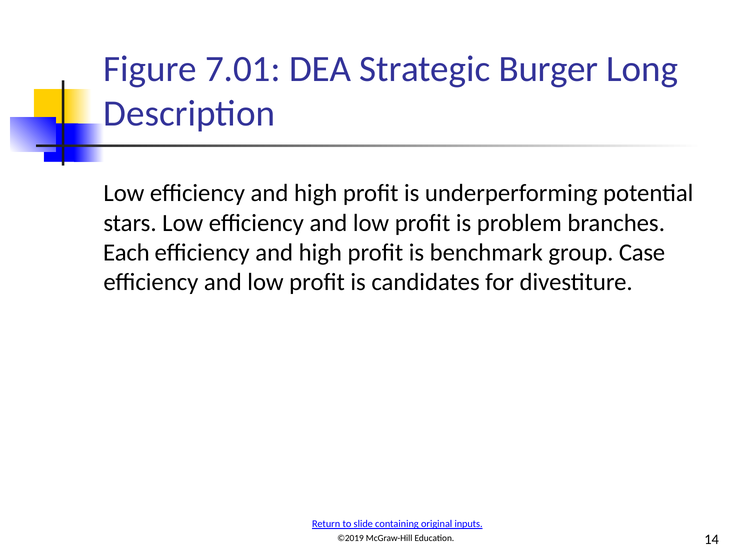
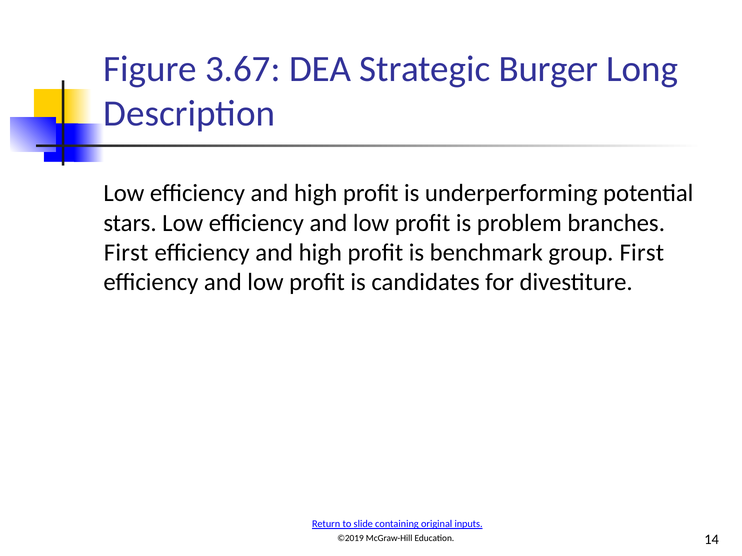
7.01: 7.01 -> 3.67
Each at (126, 253): Each -> First
group Case: Case -> First
